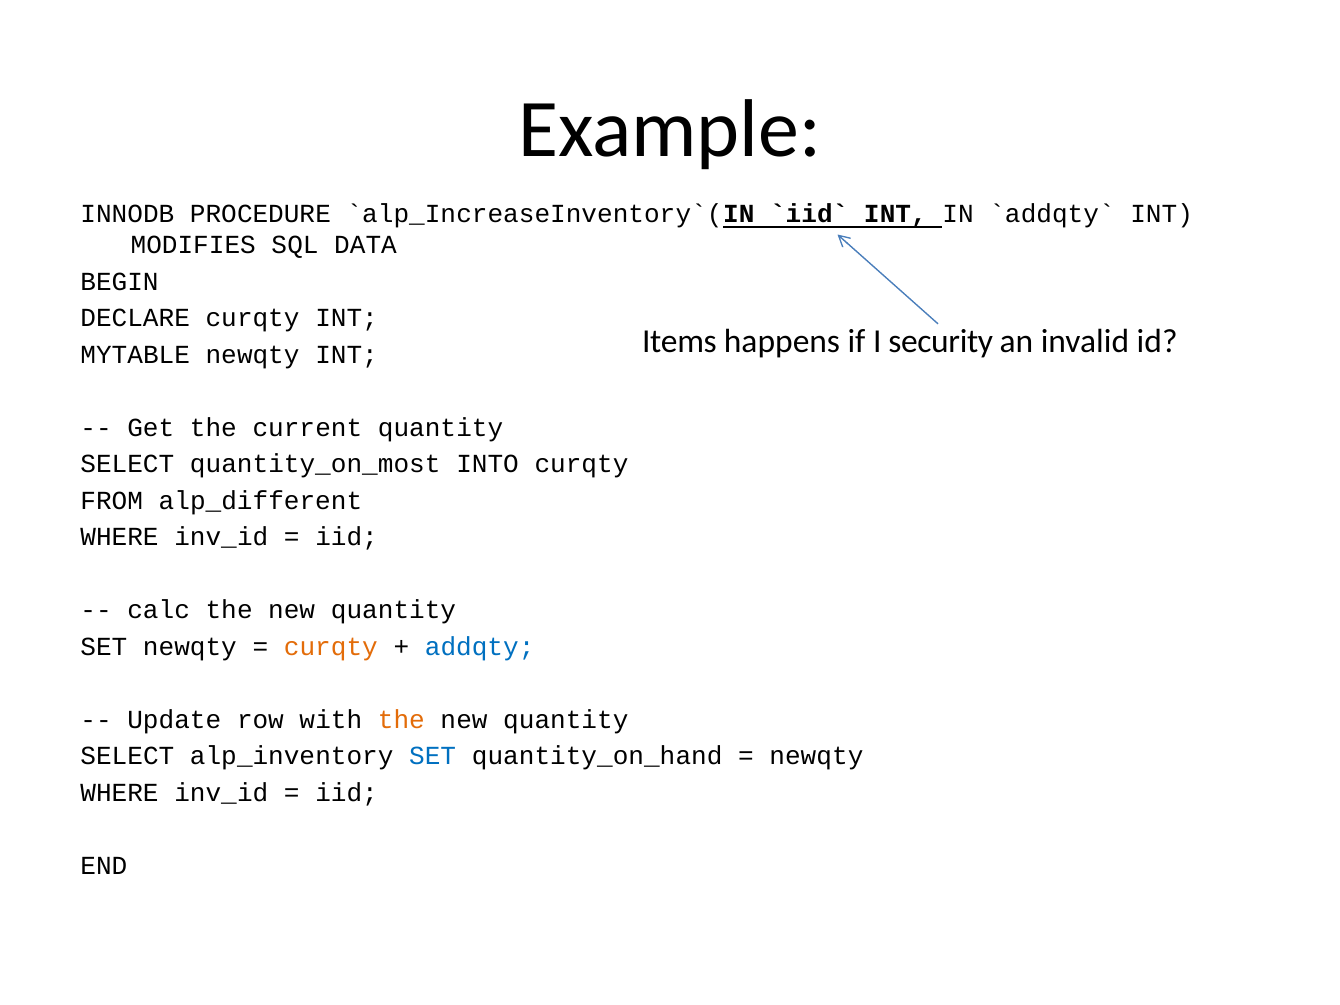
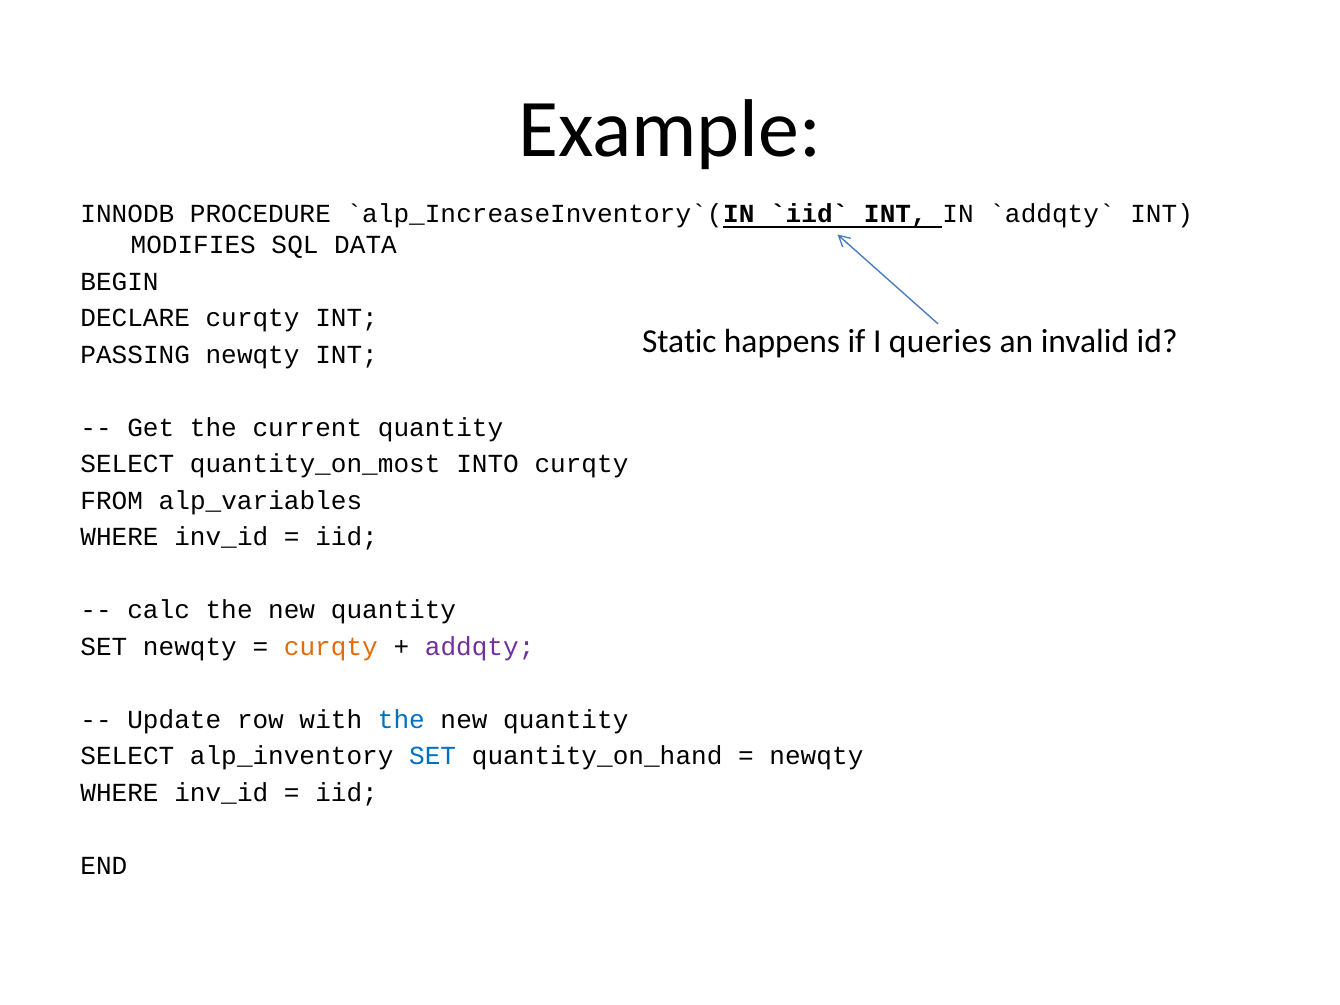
Items: Items -> Static
security: security -> queries
MYTABLE: MYTABLE -> PASSING
alp_different: alp_different -> alp_variables
addqty colour: blue -> purple
the at (401, 720) colour: orange -> blue
